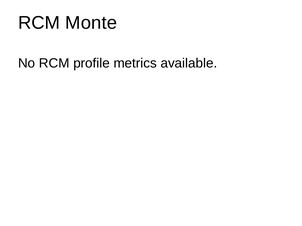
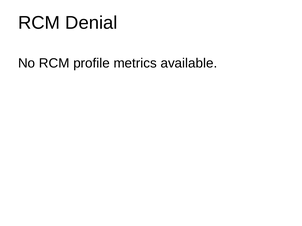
Monte: Monte -> Denial
